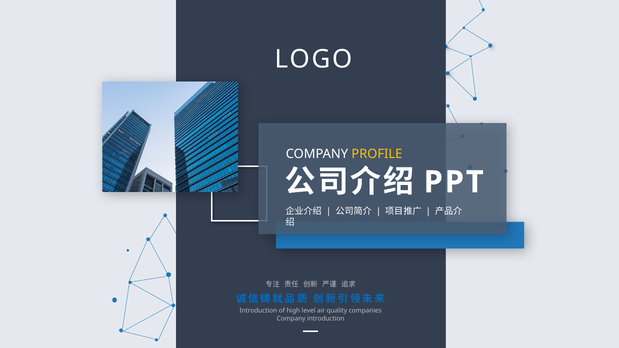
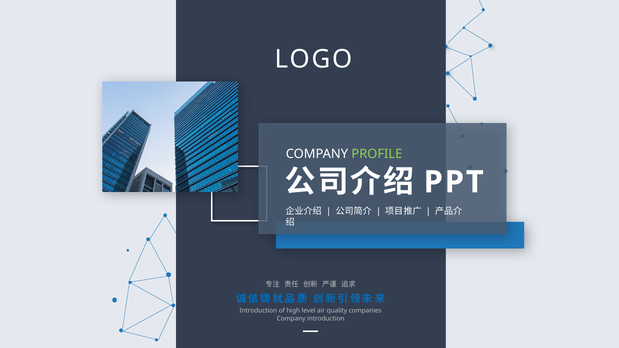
PROFILE colour: yellow -> light green
